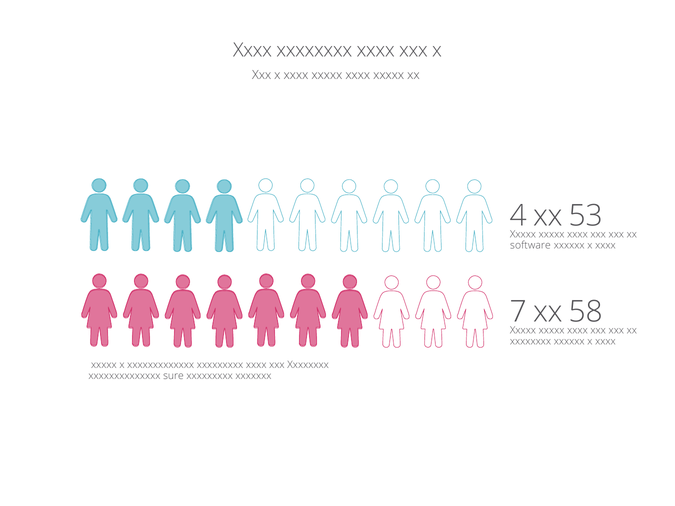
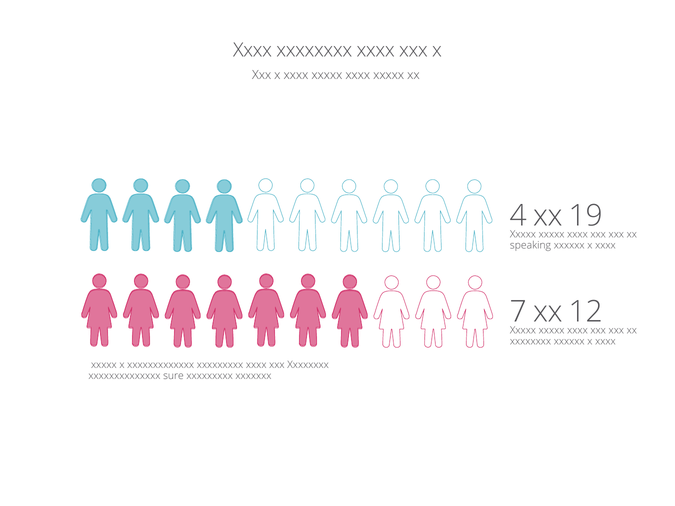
53: 53 -> 19
software: software -> speaking
58: 58 -> 12
